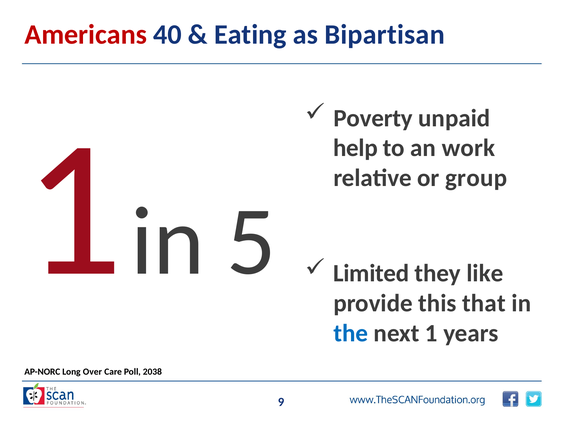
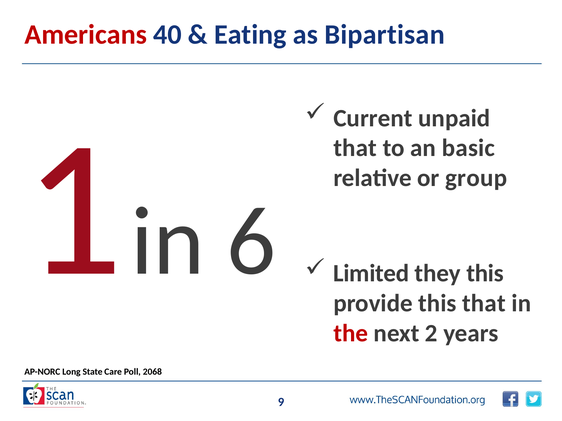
Poverty: Poverty -> Current
5: 5 -> 6
help at (355, 148): help -> that
work: work -> basic
they like: like -> this
the colour: blue -> red
next 1: 1 -> 2
Over: Over -> State
2038: 2038 -> 2068
